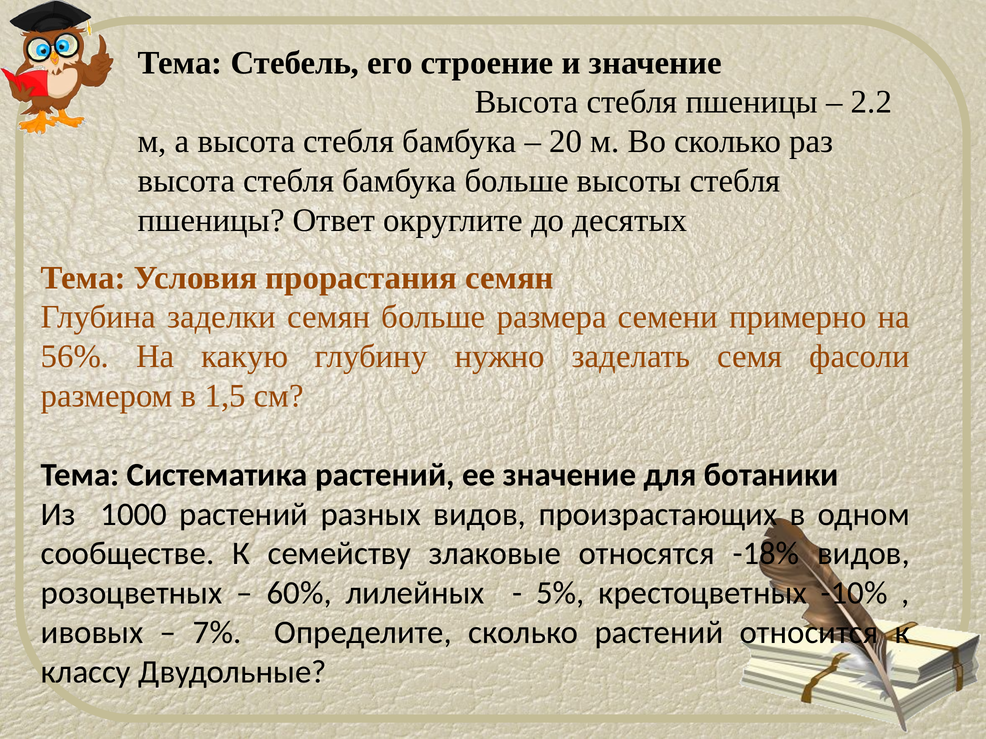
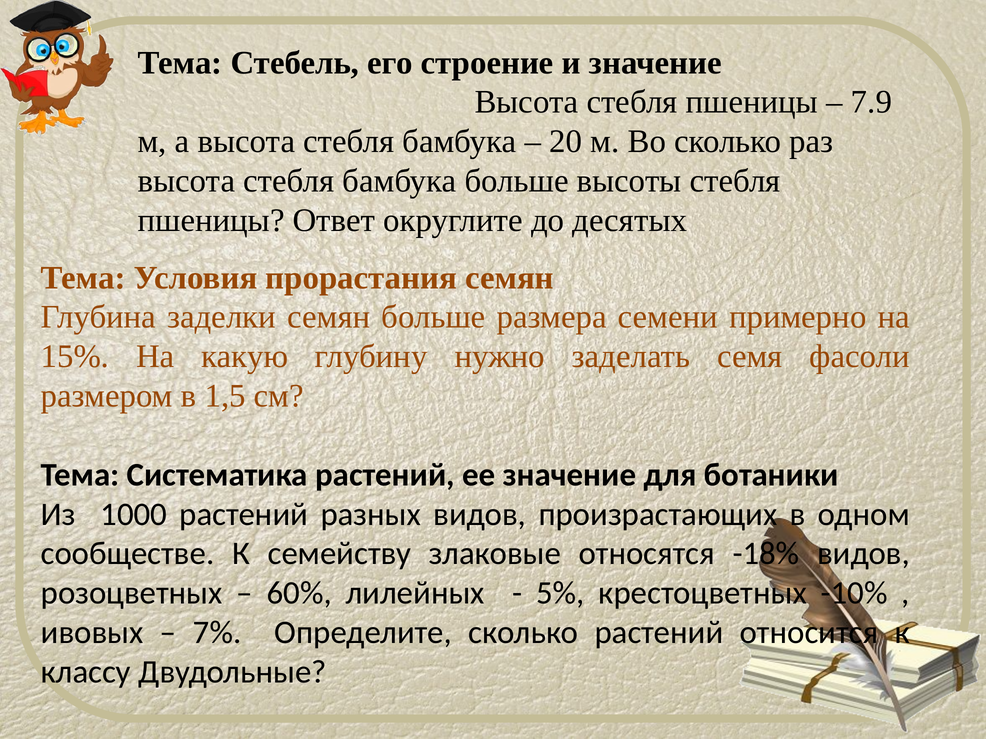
2.2: 2.2 -> 7.9
56%: 56% -> 15%
